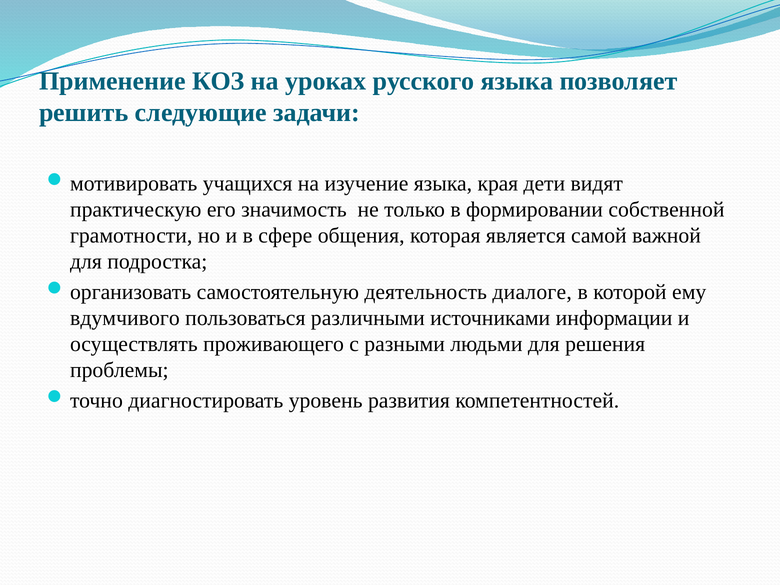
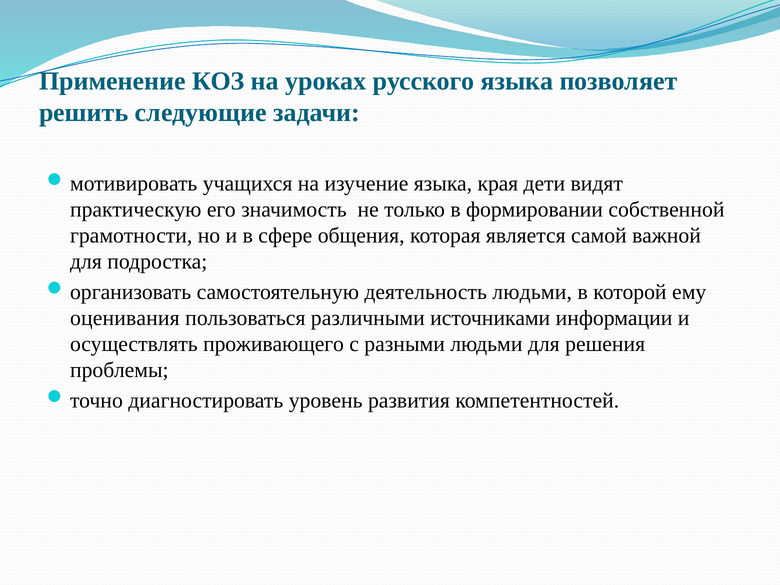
деятельность диалоге: диалоге -> людьми
вдумчивого: вдумчивого -> оценивания
